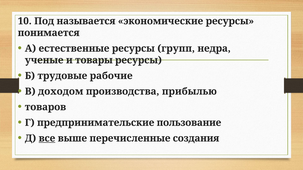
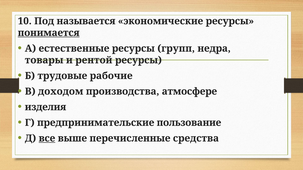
понимается underline: none -> present
ученые: ученые -> товары
товары: товары -> рентой
прибылью: прибылью -> атмосфере
товаров: товаров -> изделия
создания: создания -> средства
